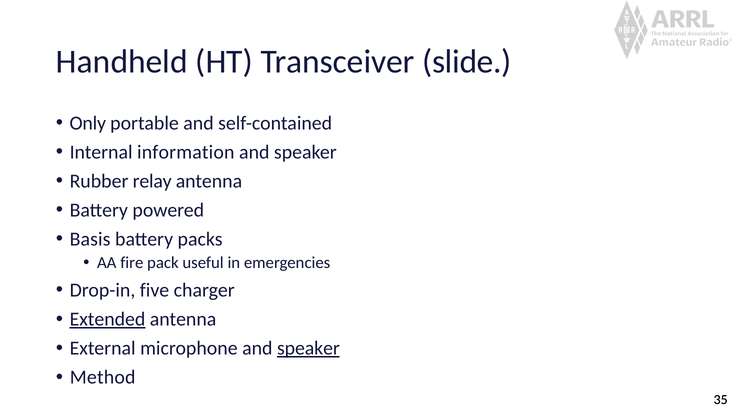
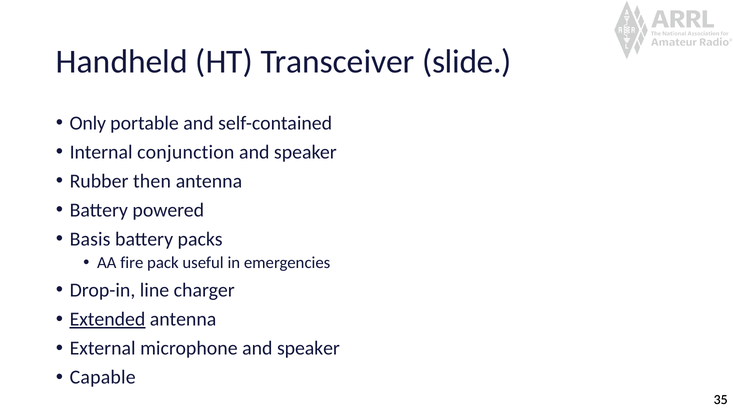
information: information -> conjunction
relay: relay -> then
five: five -> line
speaker at (308, 349) underline: present -> none
Method: Method -> Capable
